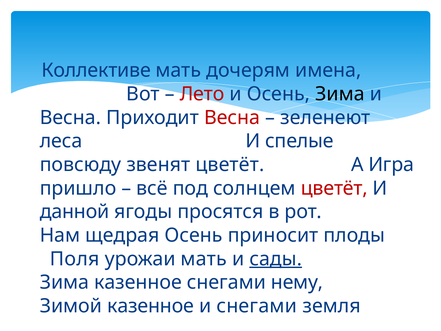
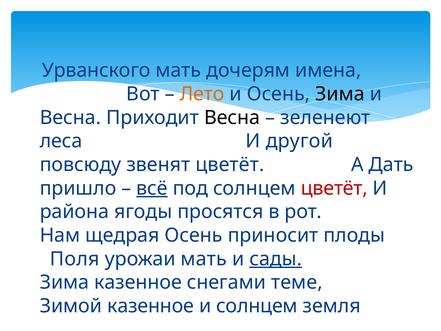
Коллективе: Коллективе -> Урванского
Лето colour: red -> orange
Весна at (232, 118) colour: red -> black
спелые: спелые -> другой
Игра: Игра -> Дать
всё underline: none -> present
данной: данной -> района
нему: нему -> теме
и снегами: снегами -> солнцем
